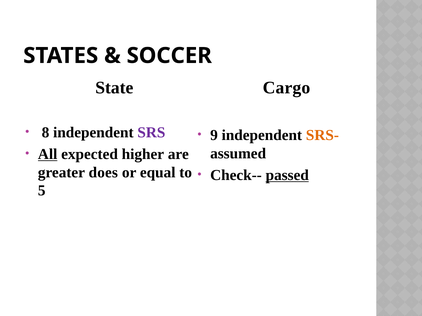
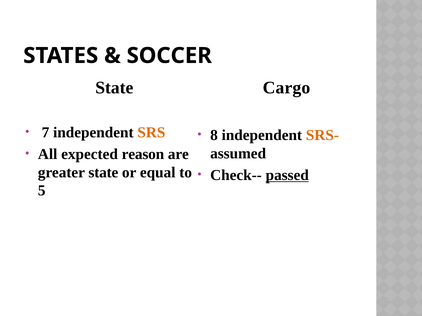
8: 8 -> 7
SRS colour: purple -> orange
9: 9 -> 8
All underline: present -> none
higher: higher -> reason
greater does: does -> state
